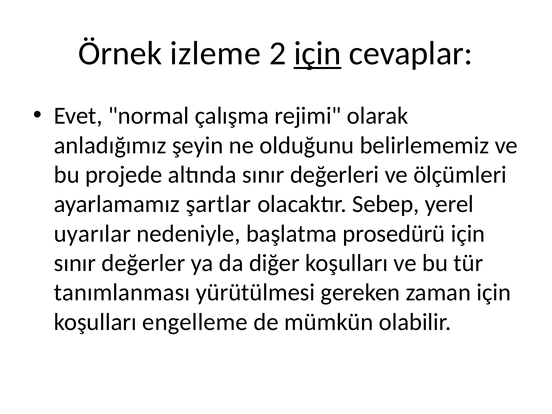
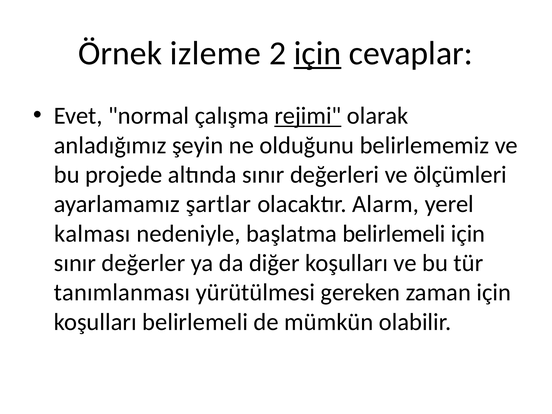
rejimi underline: none -> present
Sebep: Sebep -> Alarm
uyarılar: uyarılar -> kalması
başlatma prosedürü: prosedürü -> belirlemeli
koşulları engelleme: engelleme -> belirlemeli
